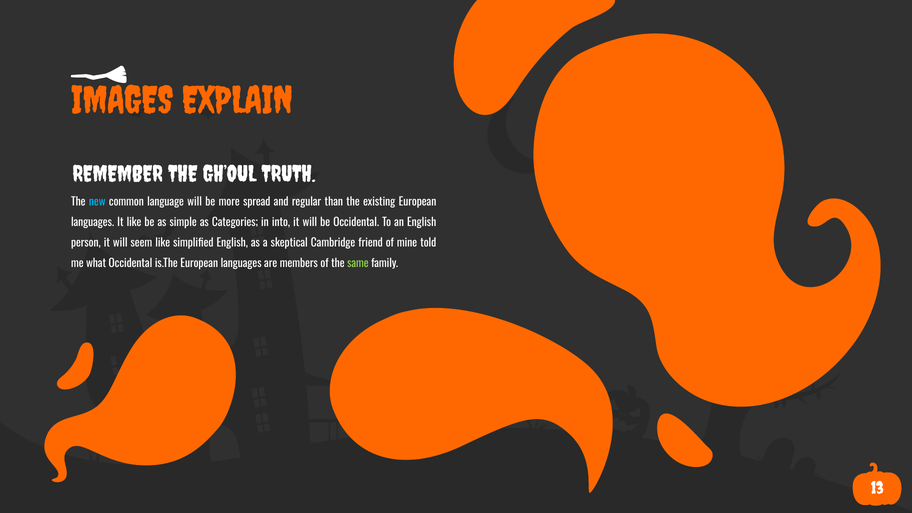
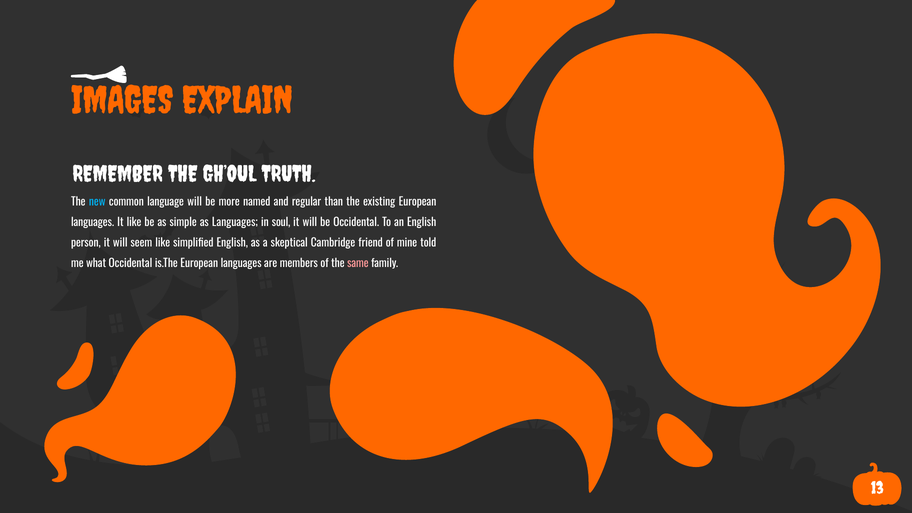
spread: spread -> named
as Categories: Categories -> Languages
into: into -> soul
same colour: light green -> pink
